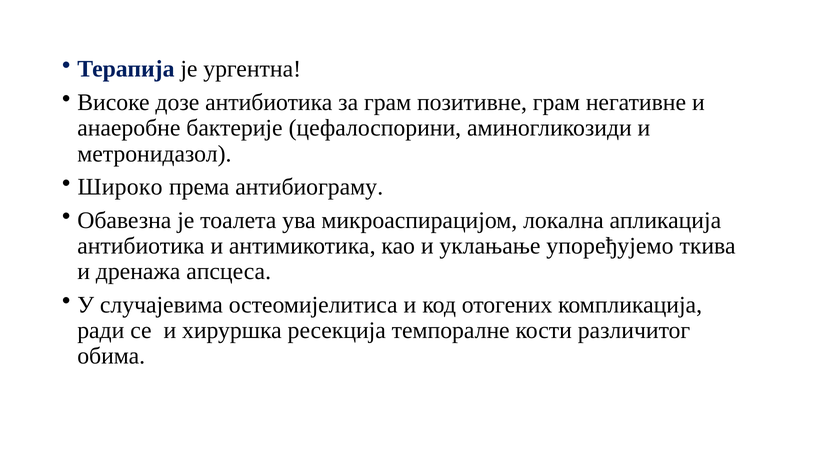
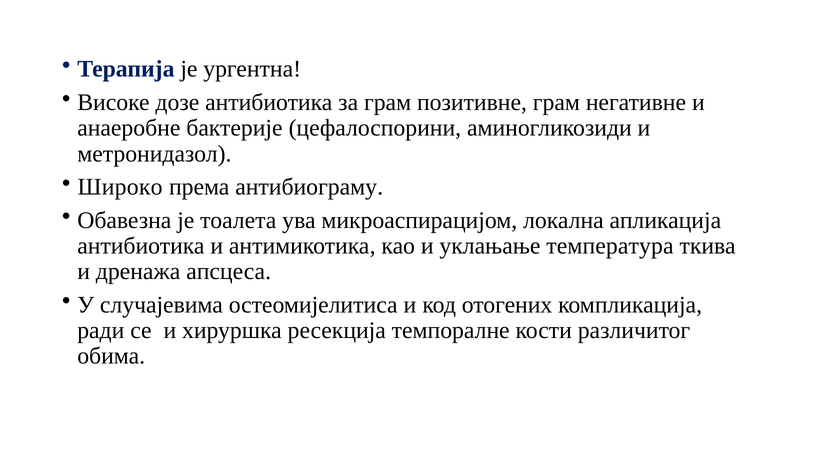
упоређујемо: упоређујемо -> температура
